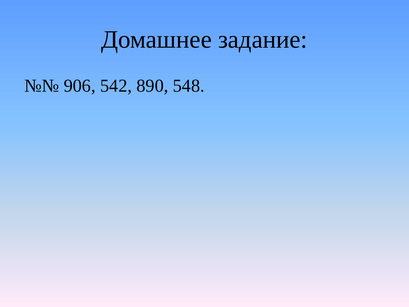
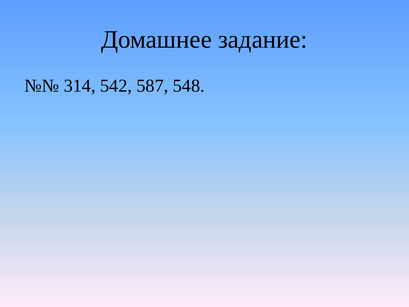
906: 906 -> 314
890: 890 -> 587
